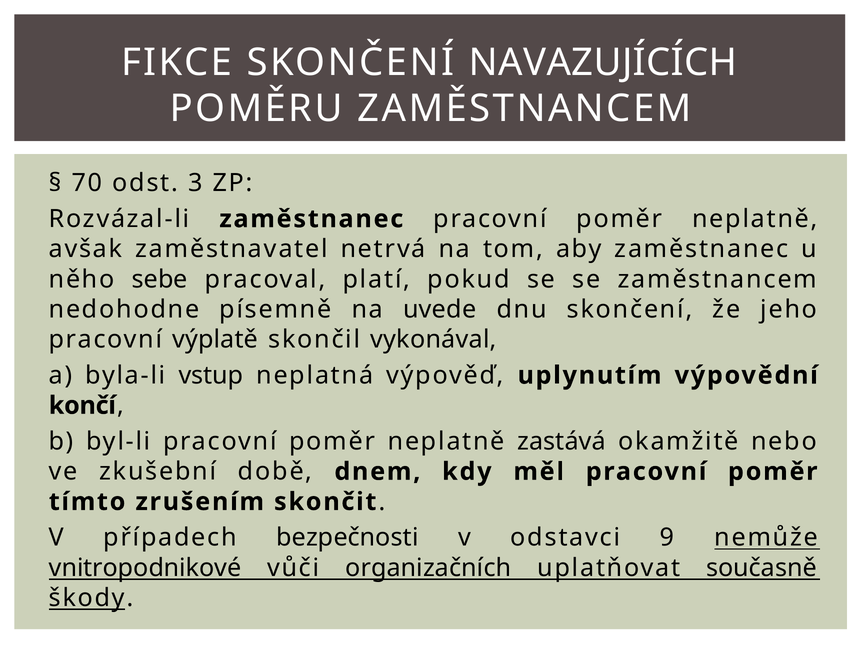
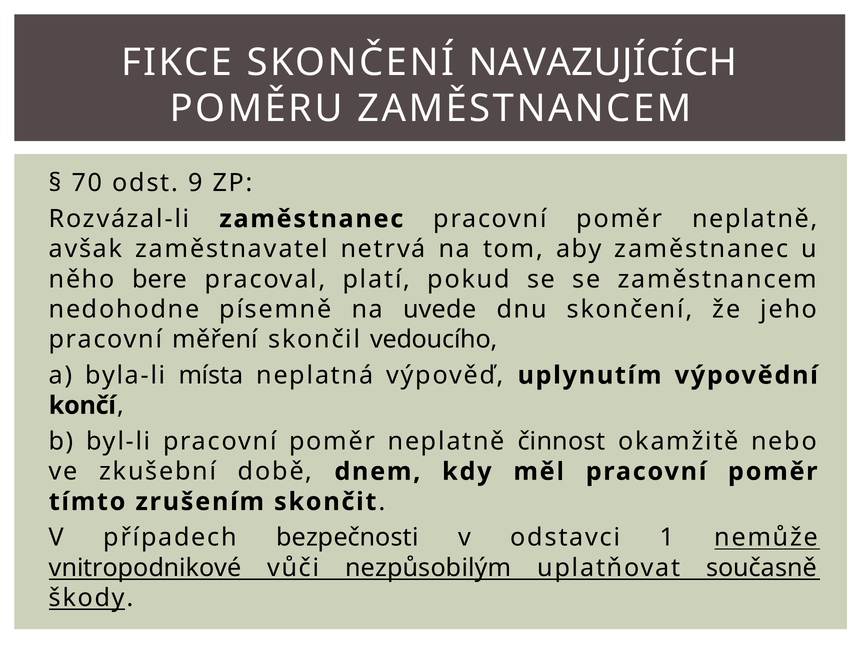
3: 3 -> 9
sebe: sebe -> bere
výplatě: výplatě -> měření
vykonával: vykonával -> vedoucího
vstup: vstup -> místa
zastává: zastává -> činnost
9: 9 -> 1
organizačních: organizačních -> nezpůsobilým
